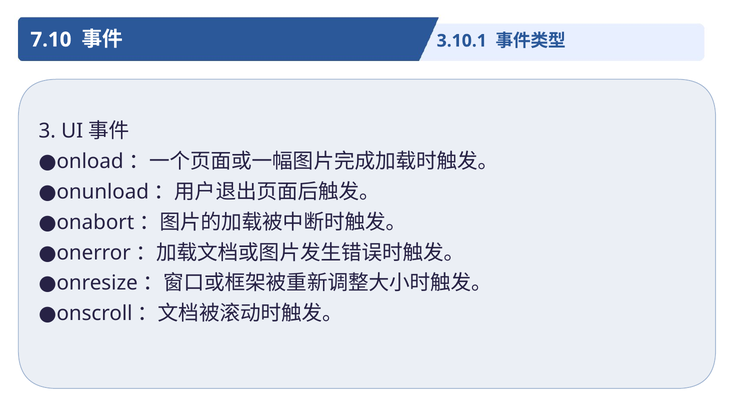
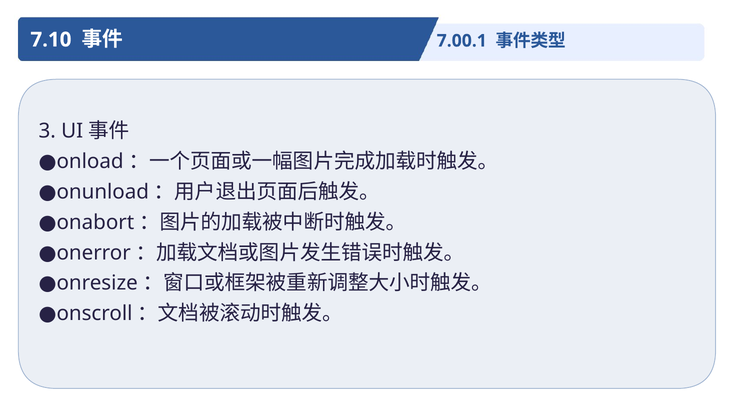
3.10.1: 3.10.1 -> 7.00.1
